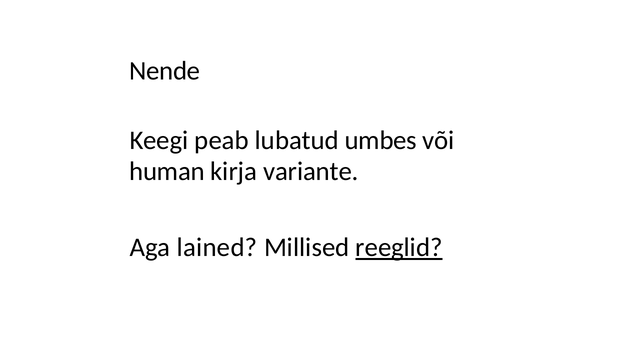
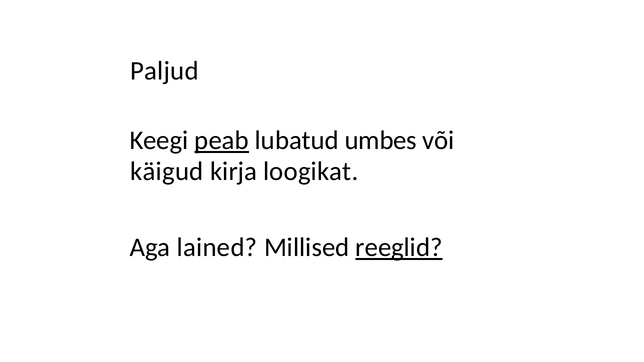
Nende: Nende -> Paljud
peab underline: none -> present
human: human -> käigud
variante: variante -> loogikat
